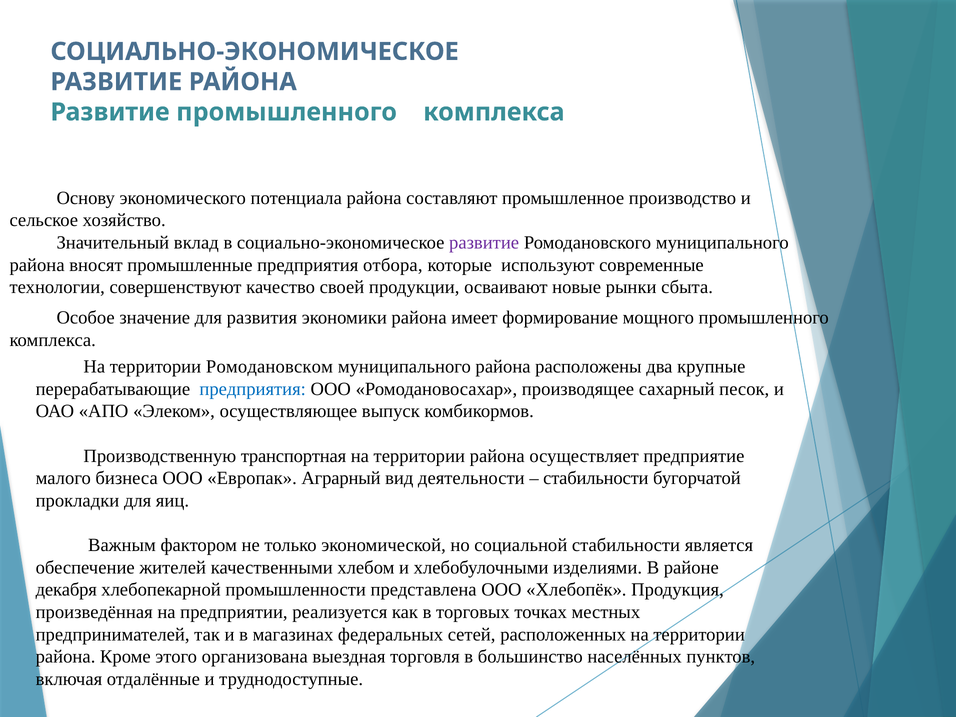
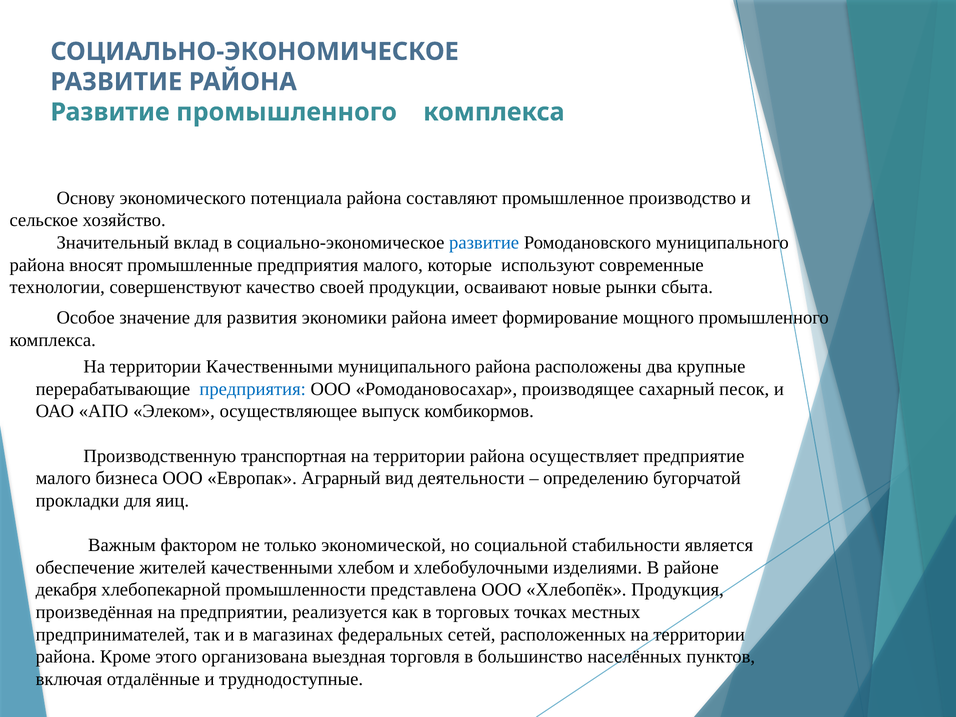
развитие at (484, 243) colour: purple -> blue
предприятия отбора: отбора -> малого
территории Ромодановском: Ромодановском -> Качественными
стабильности at (596, 478): стабильности -> определению
